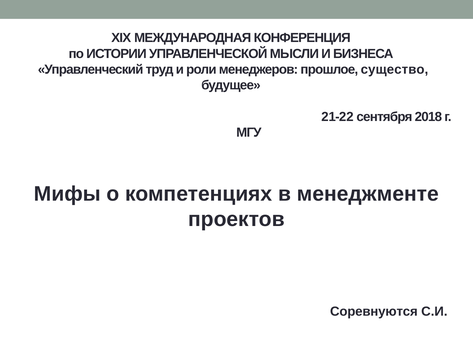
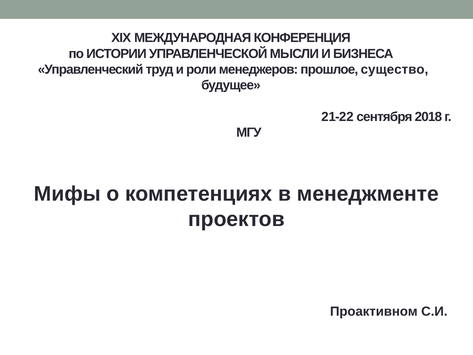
Соревнуются: Соревнуются -> Проактивном
